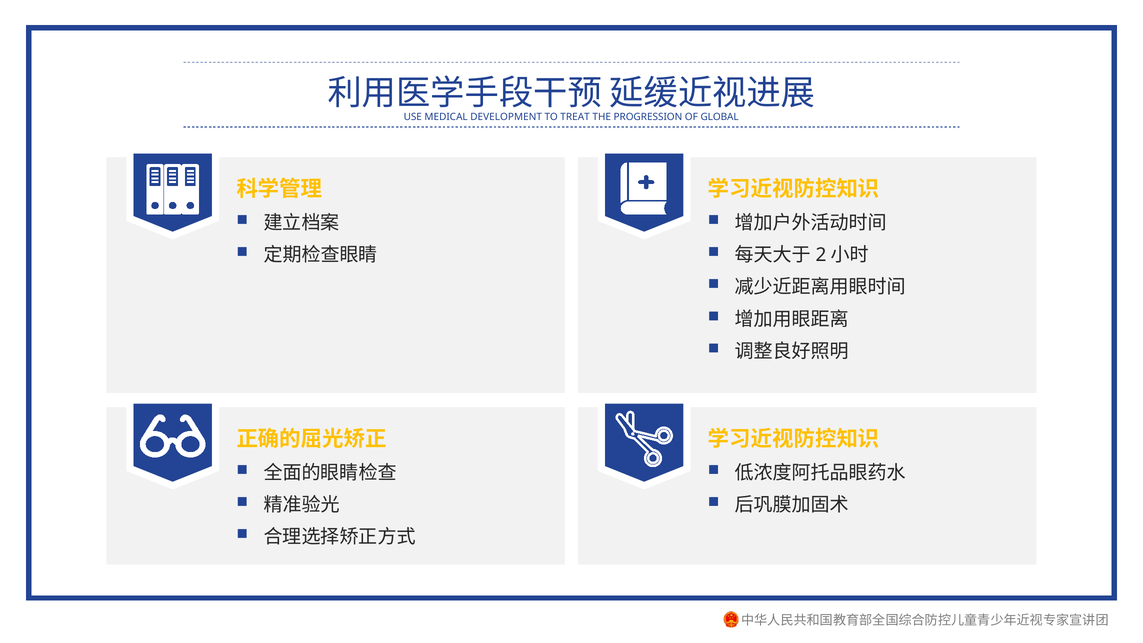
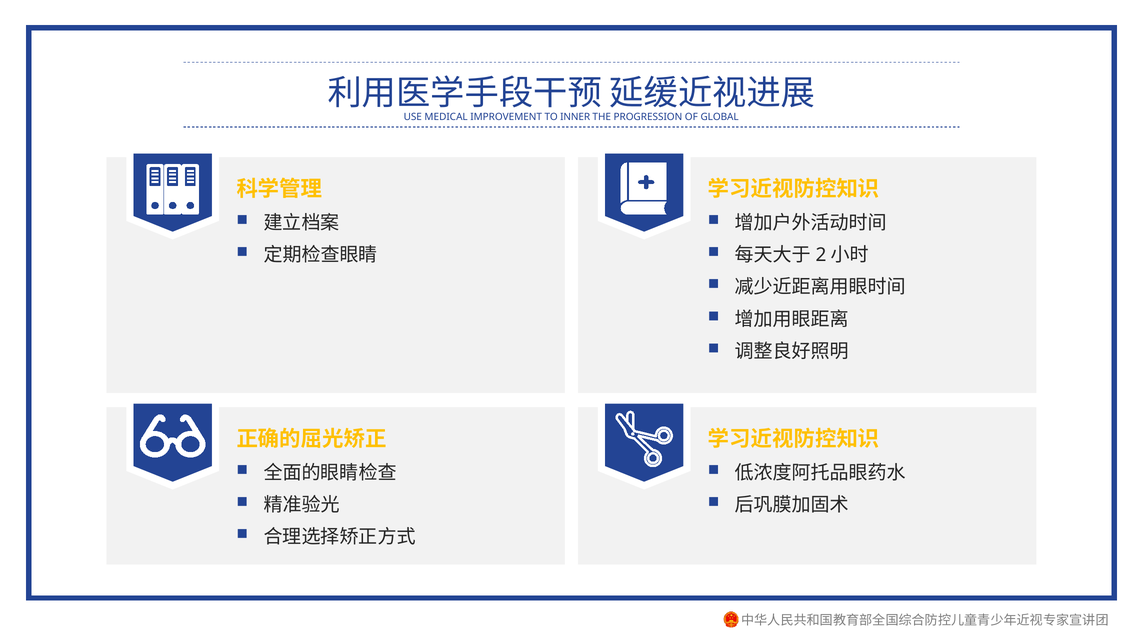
DEVELOPMENT: DEVELOPMENT -> IMPROVEMENT
TREAT: TREAT -> INNER
